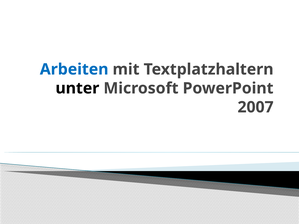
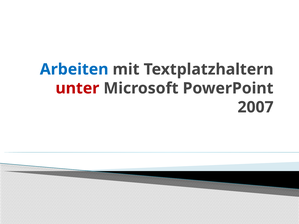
unter colour: black -> red
